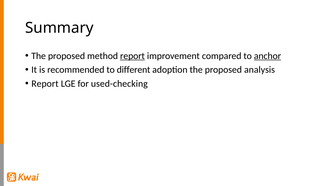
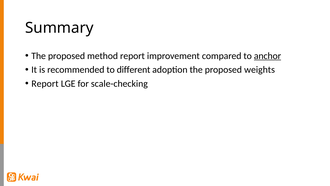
report at (132, 56) underline: present -> none
analysis: analysis -> weights
used-checking: used-checking -> scale-checking
